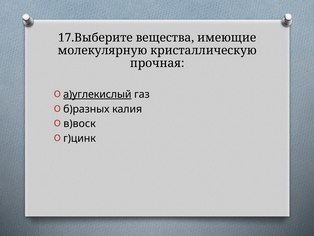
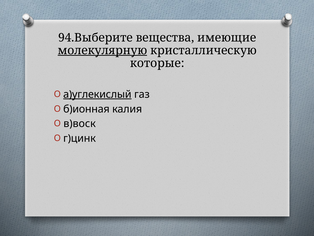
17.Выберите: 17.Выберите -> 94.Выберите
молекулярную underline: none -> present
прочная: прочная -> которые
б)разных: б)разных -> б)ионная
